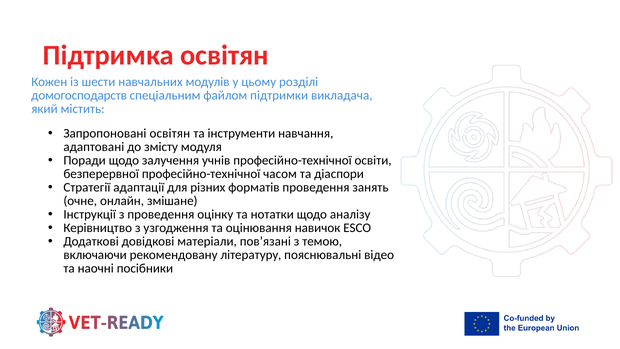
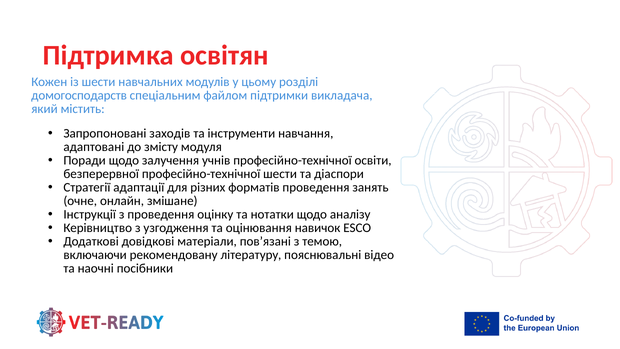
Запропоновані освітян: освітян -> заходів
професійно-технічної часом: часом -> шести
